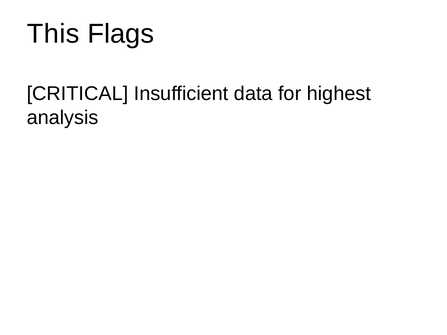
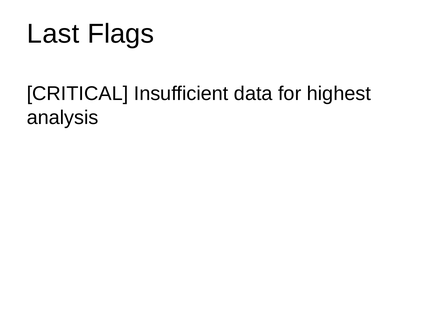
This: This -> Last
